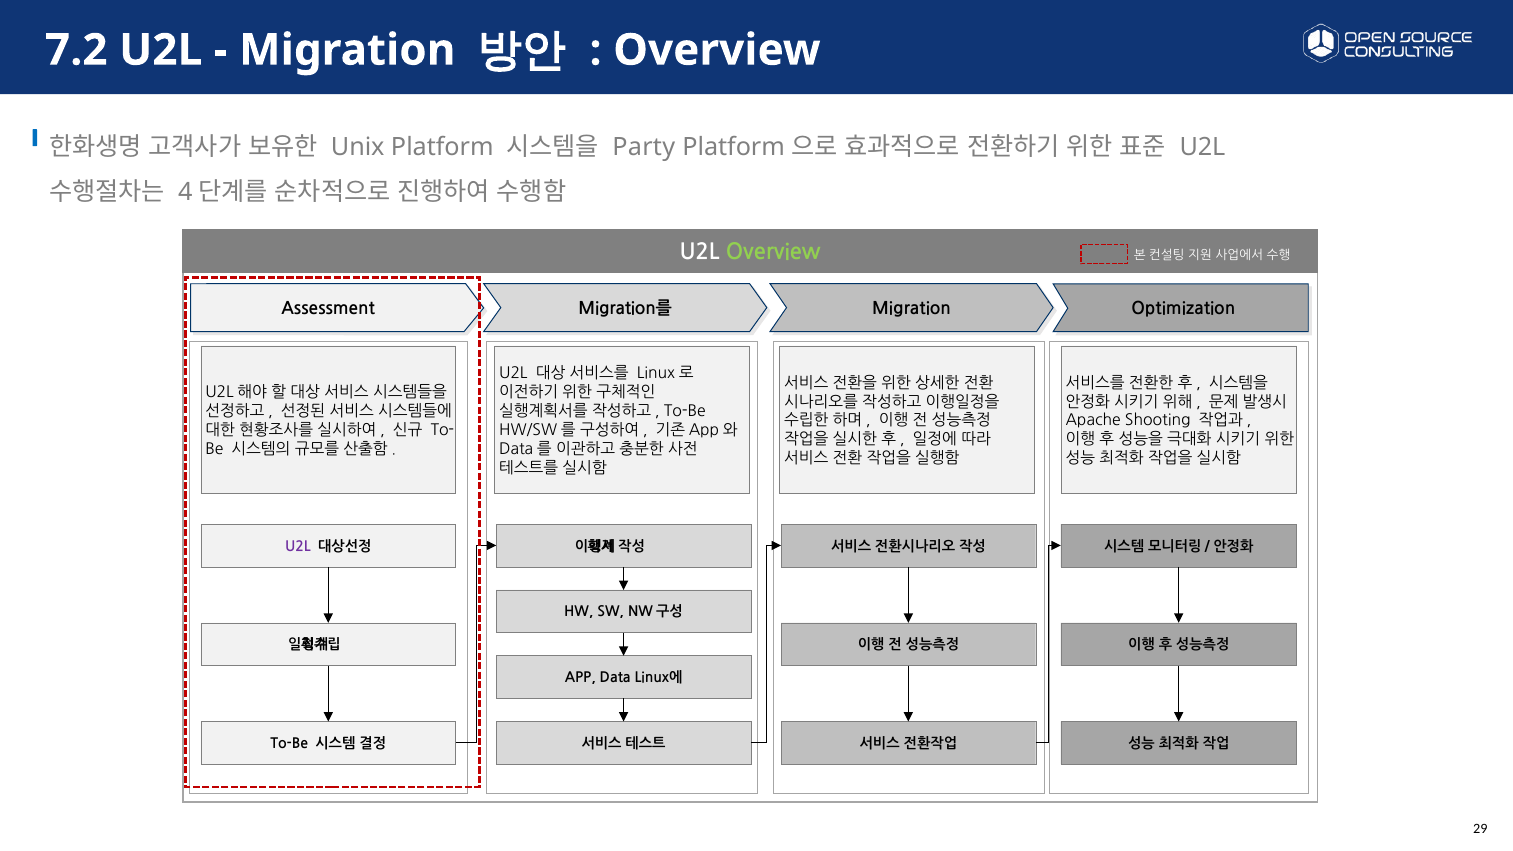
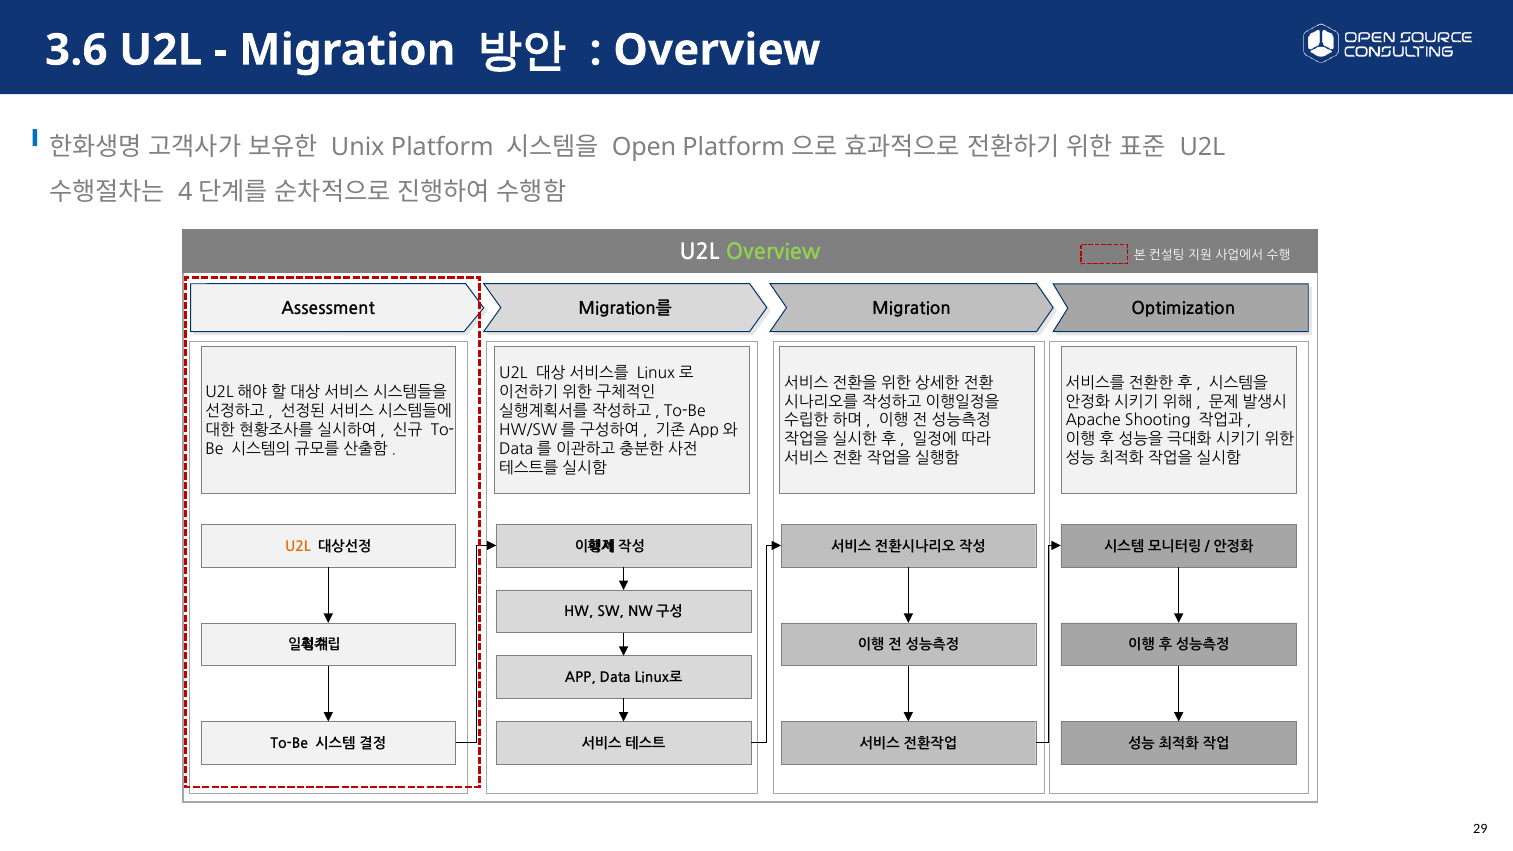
7.2: 7.2 -> 3.6
Party: Party -> Open
U2L at (298, 546) colour: purple -> orange
Data Linux에: Linux에 -> Linux로
